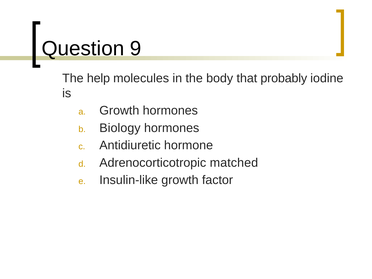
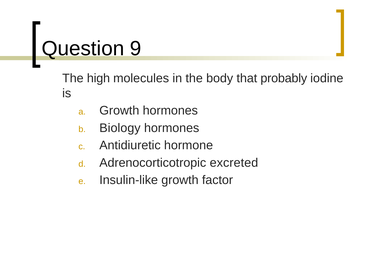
help: help -> high
matched: matched -> excreted
